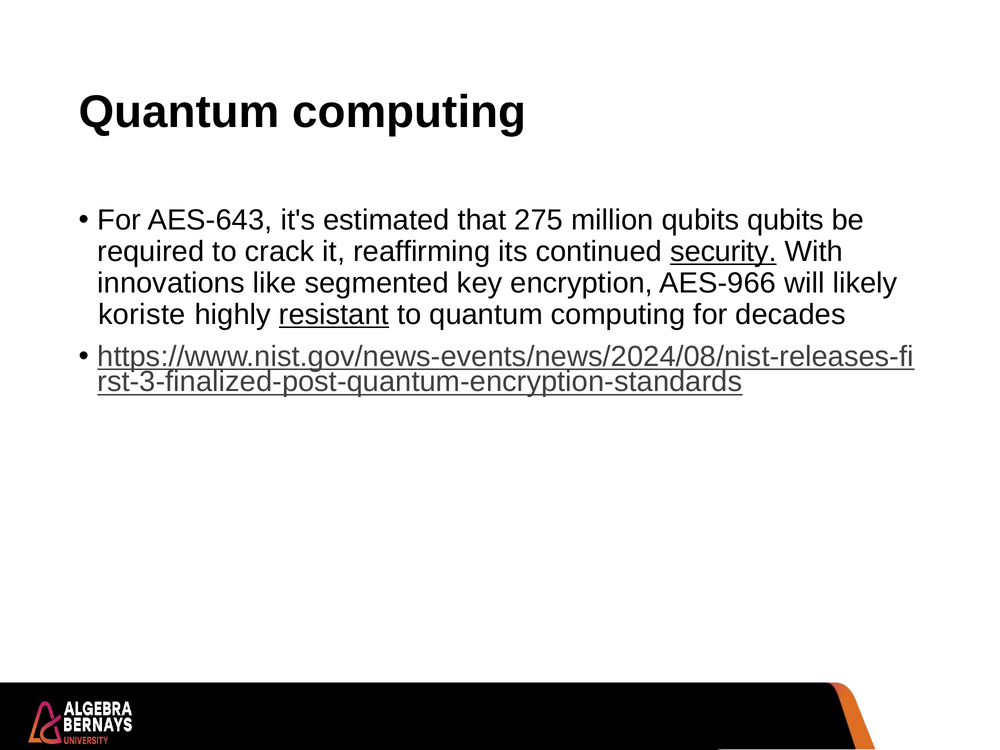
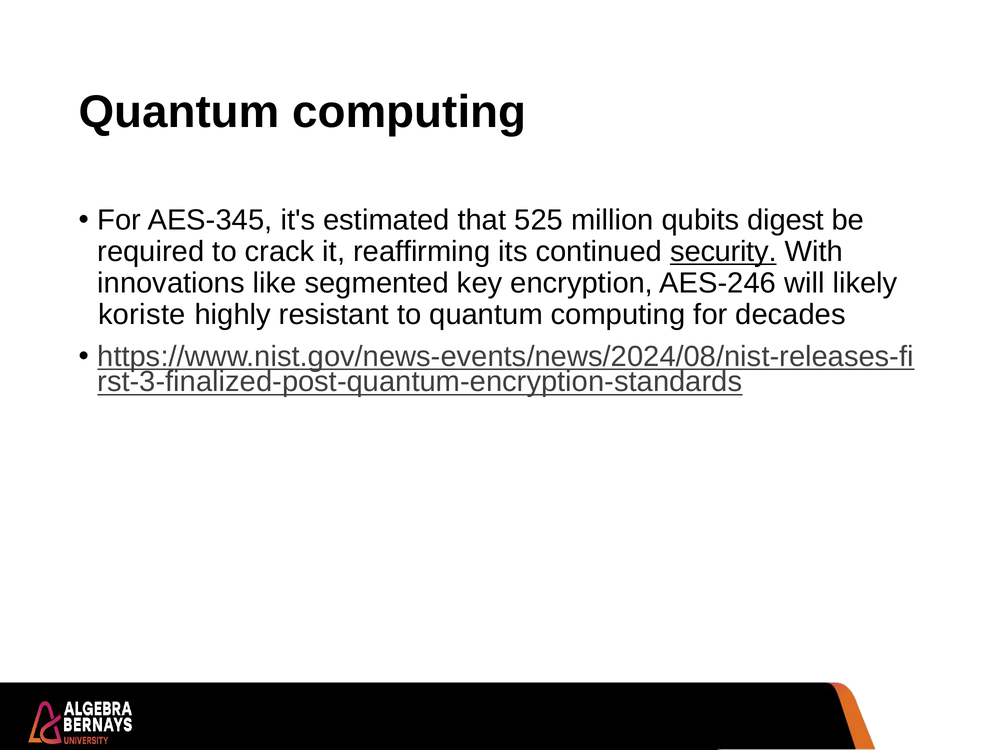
AES-643: AES-643 -> AES-345
275: 275 -> 525
qubits qubits: qubits -> digest
AES-966: AES-966 -> AES-246
resistant underline: present -> none
